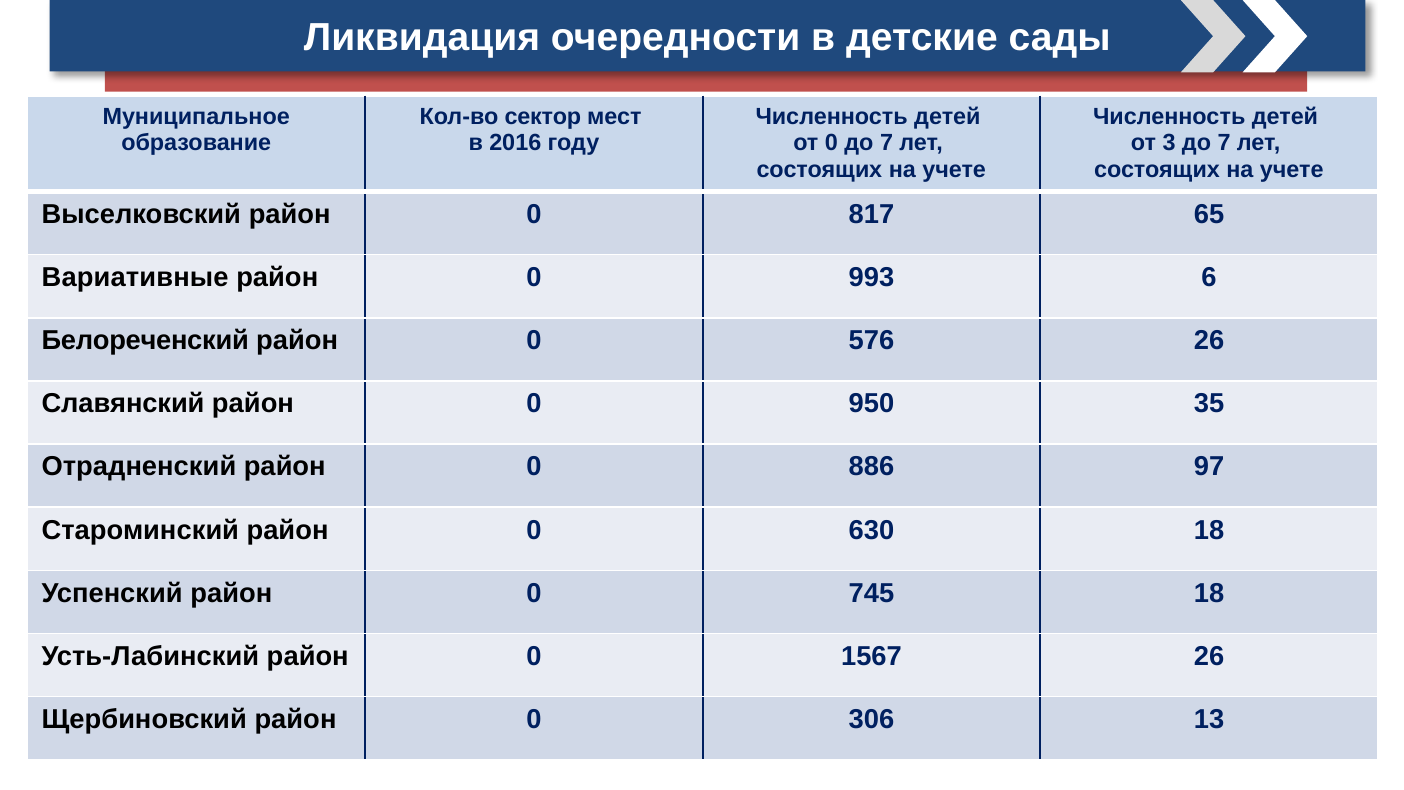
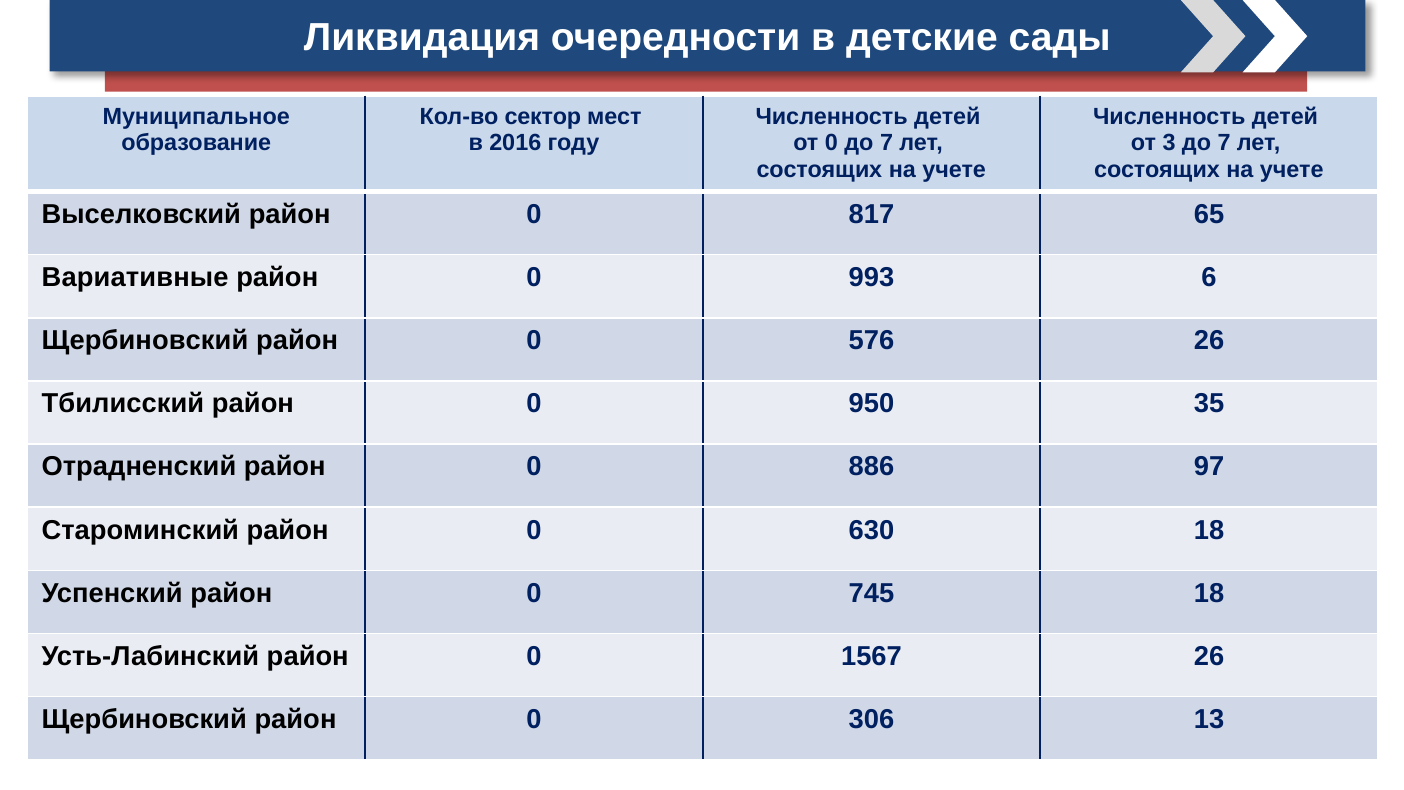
Белореченский at (145, 340): Белореченский -> Щербиновский
Славянский: Славянский -> Тбилисский
